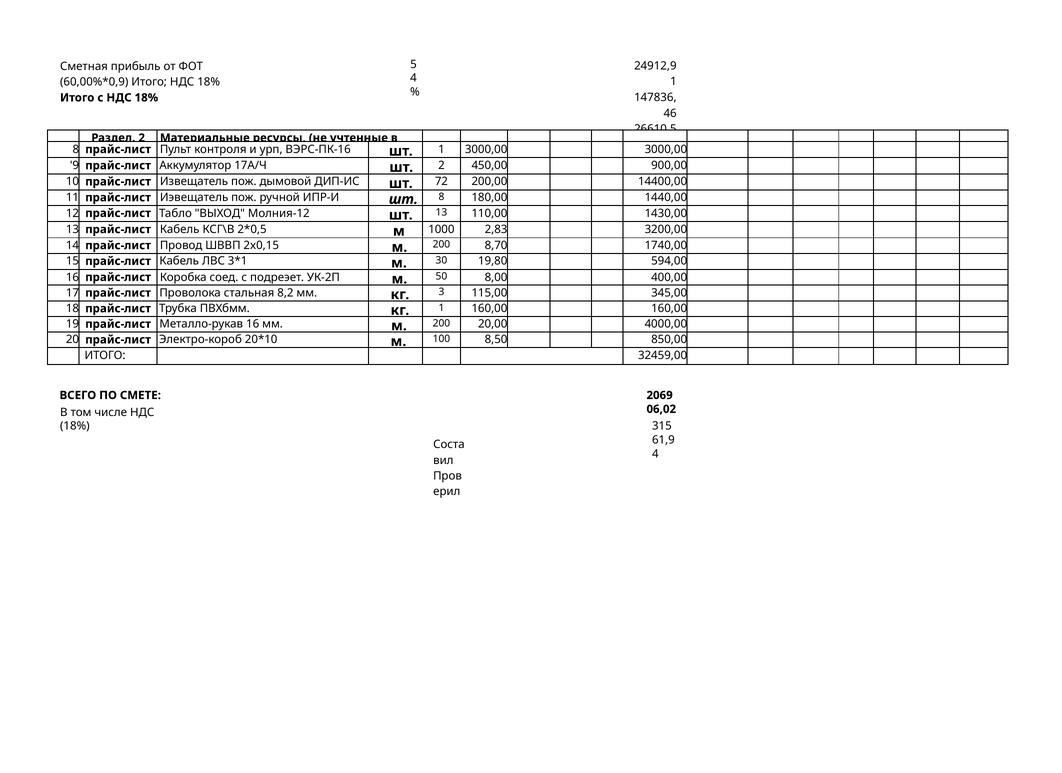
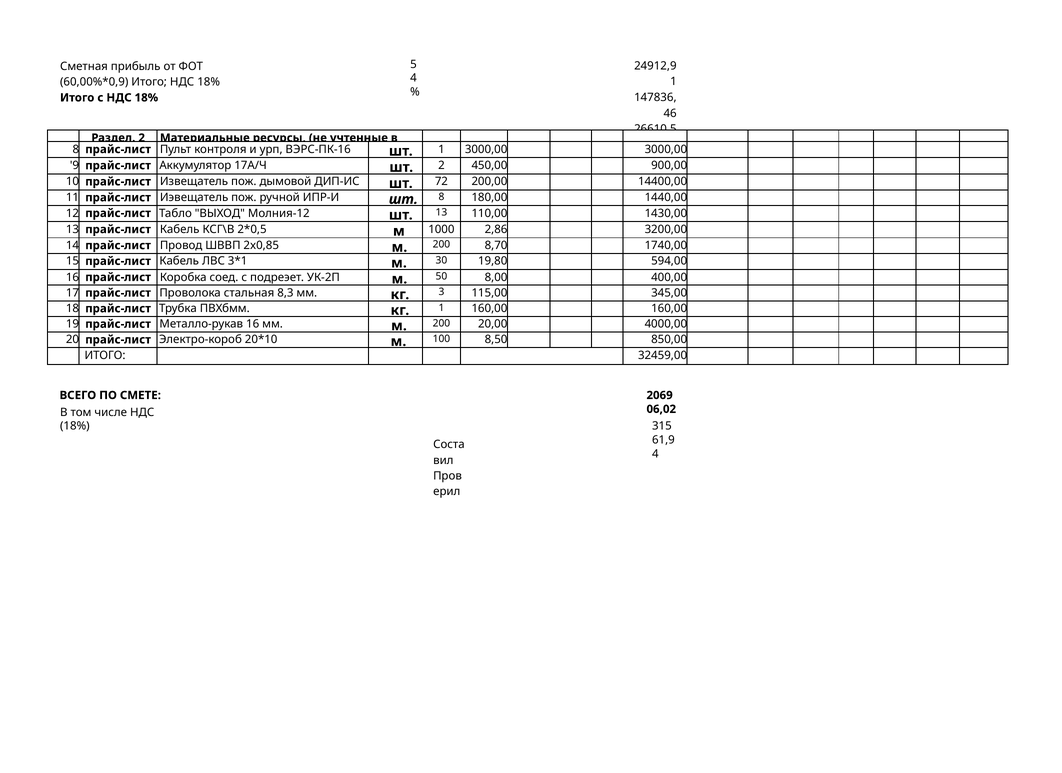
2,83: 2,83 -> 2,86
2x0,15: 2x0,15 -> 2x0,85
8,2: 8,2 -> 8,3
